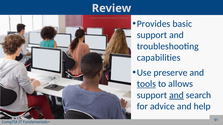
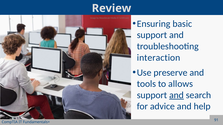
Provides: Provides -> Ensuring
capabilities: capabilities -> interaction
tools underline: present -> none
